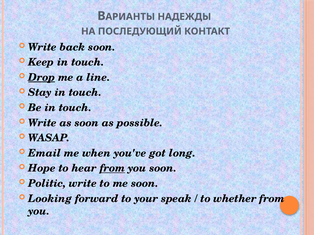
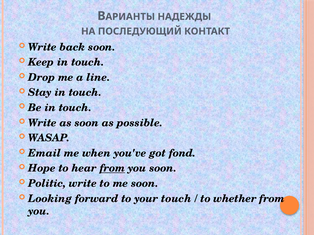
Drop underline: present -> none
long: long -> fond
your speak: speak -> touch
